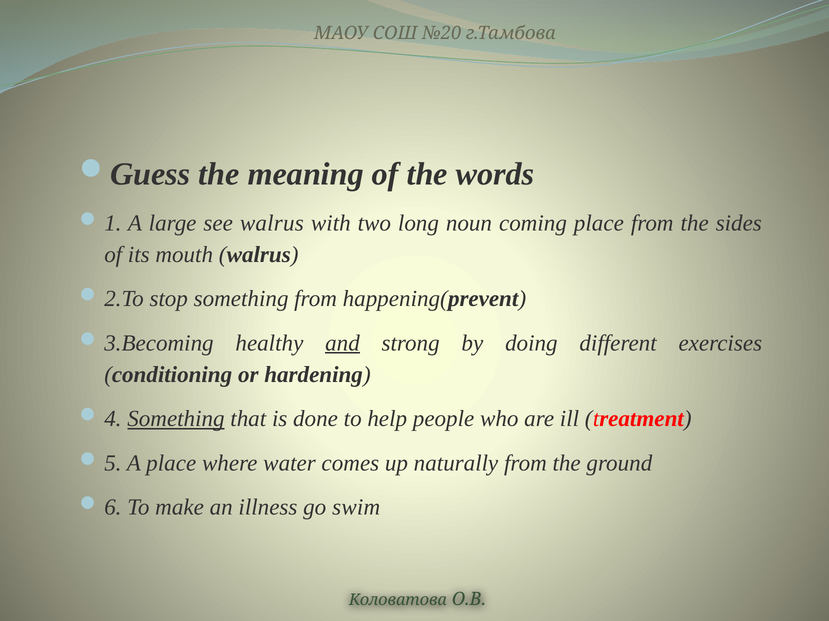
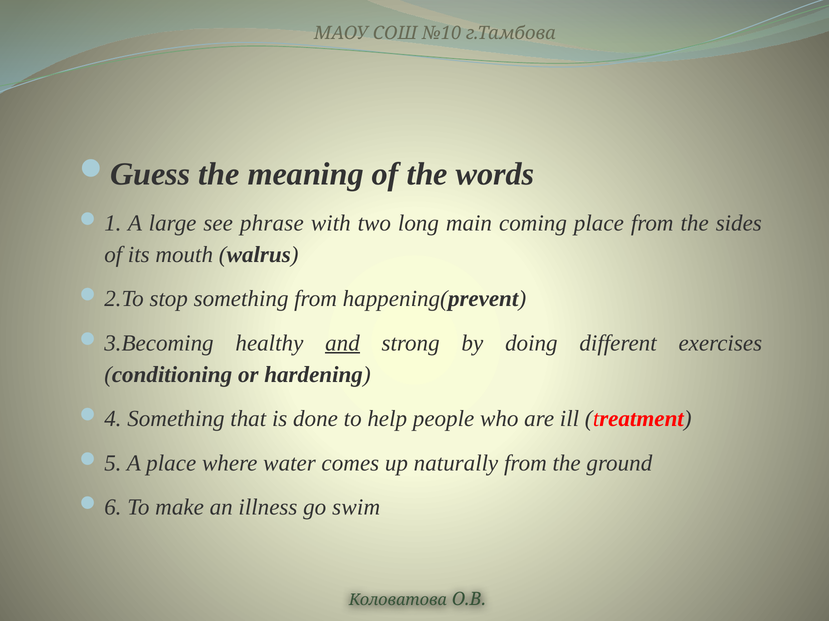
№20: №20 -> №10
see walrus: walrus -> phrase
noun: noun -> main
Something at (176, 419) underline: present -> none
